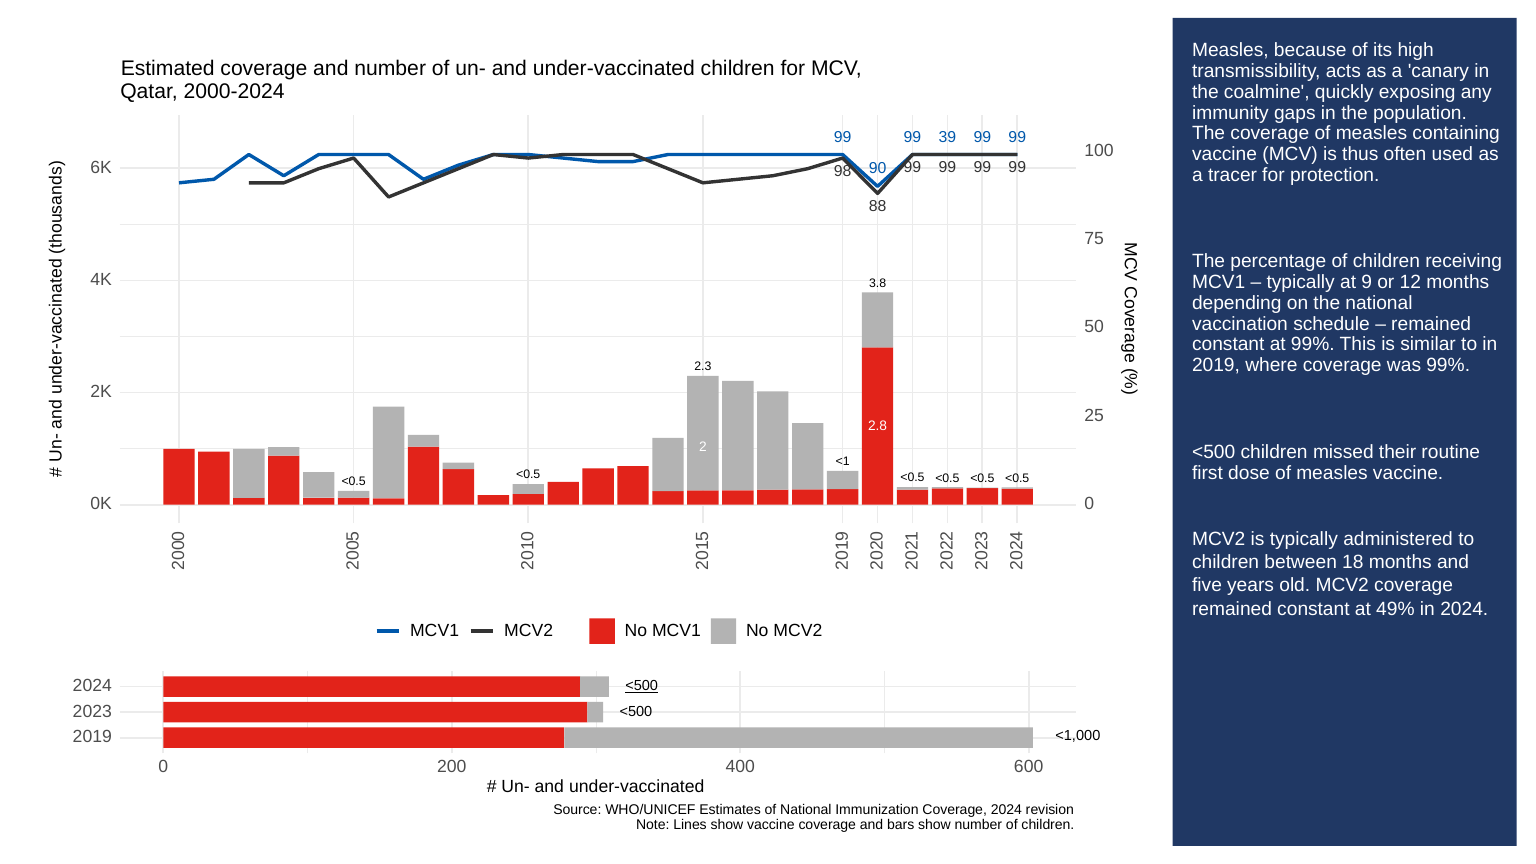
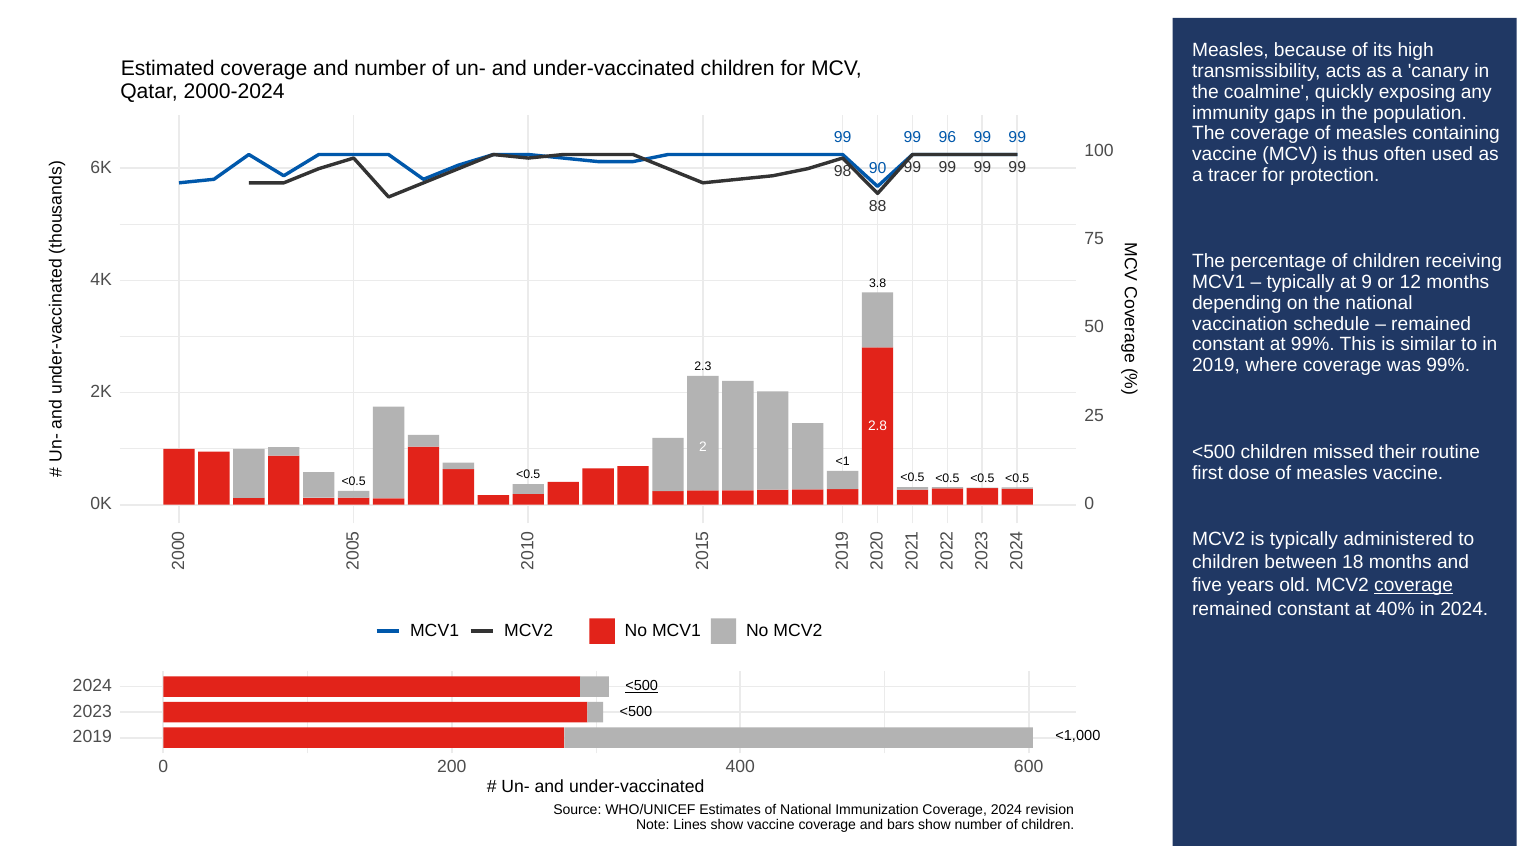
39: 39 -> 96
coverage at (1414, 586) underline: none -> present
49%: 49% -> 40%
